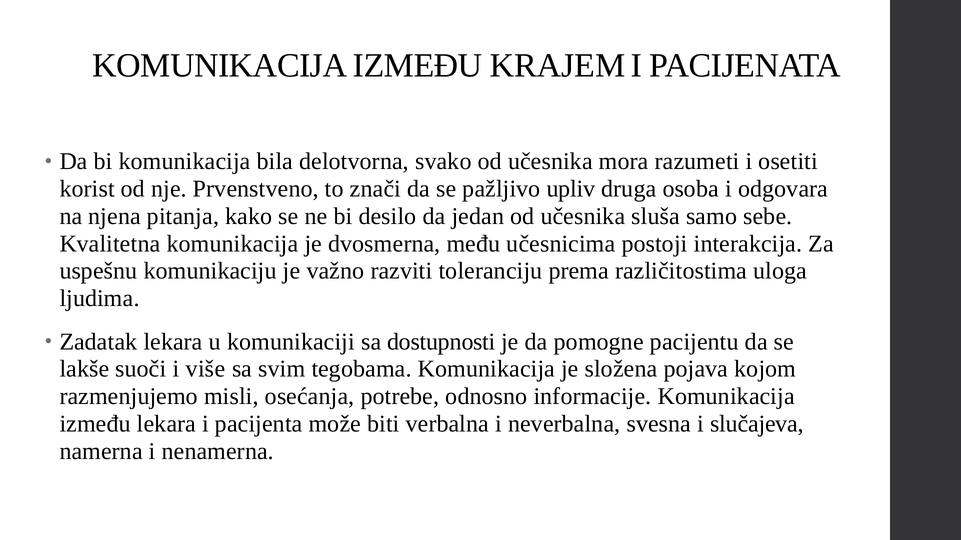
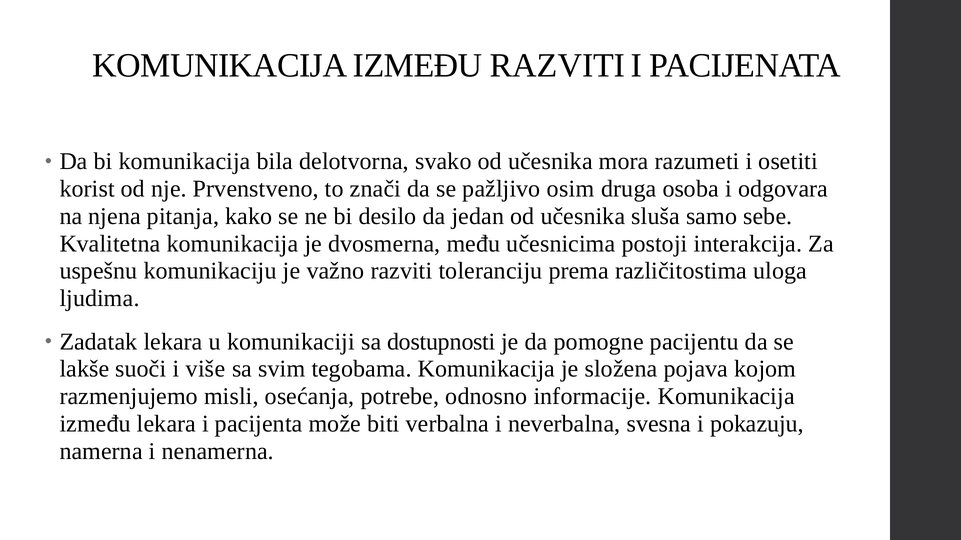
IZMEĐU KRAJEM: KRAJEM -> RAZVITI
upliv: upliv -> osim
slučajeva: slučajeva -> pokazuju
